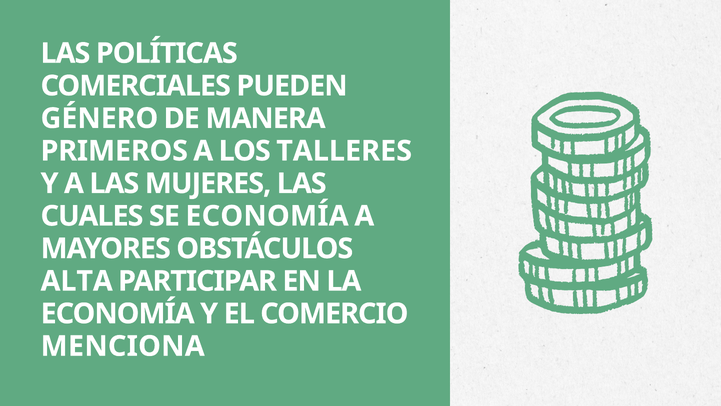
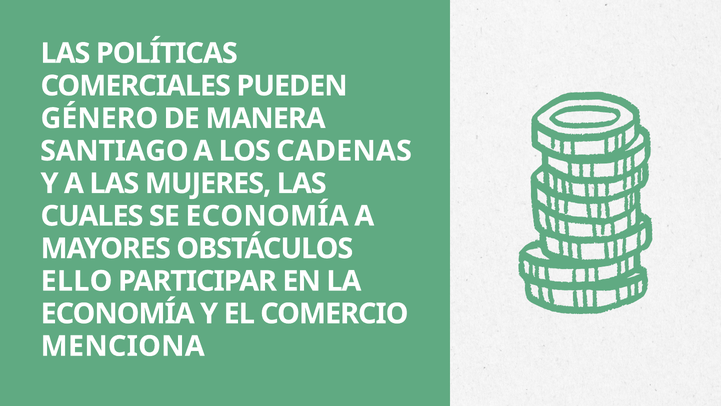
PRIMEROS: PRIMEROS -> SANTIAGO
TALLERES: TALLERES -> CADENAS
ALTA: ALTA -> ELLO
